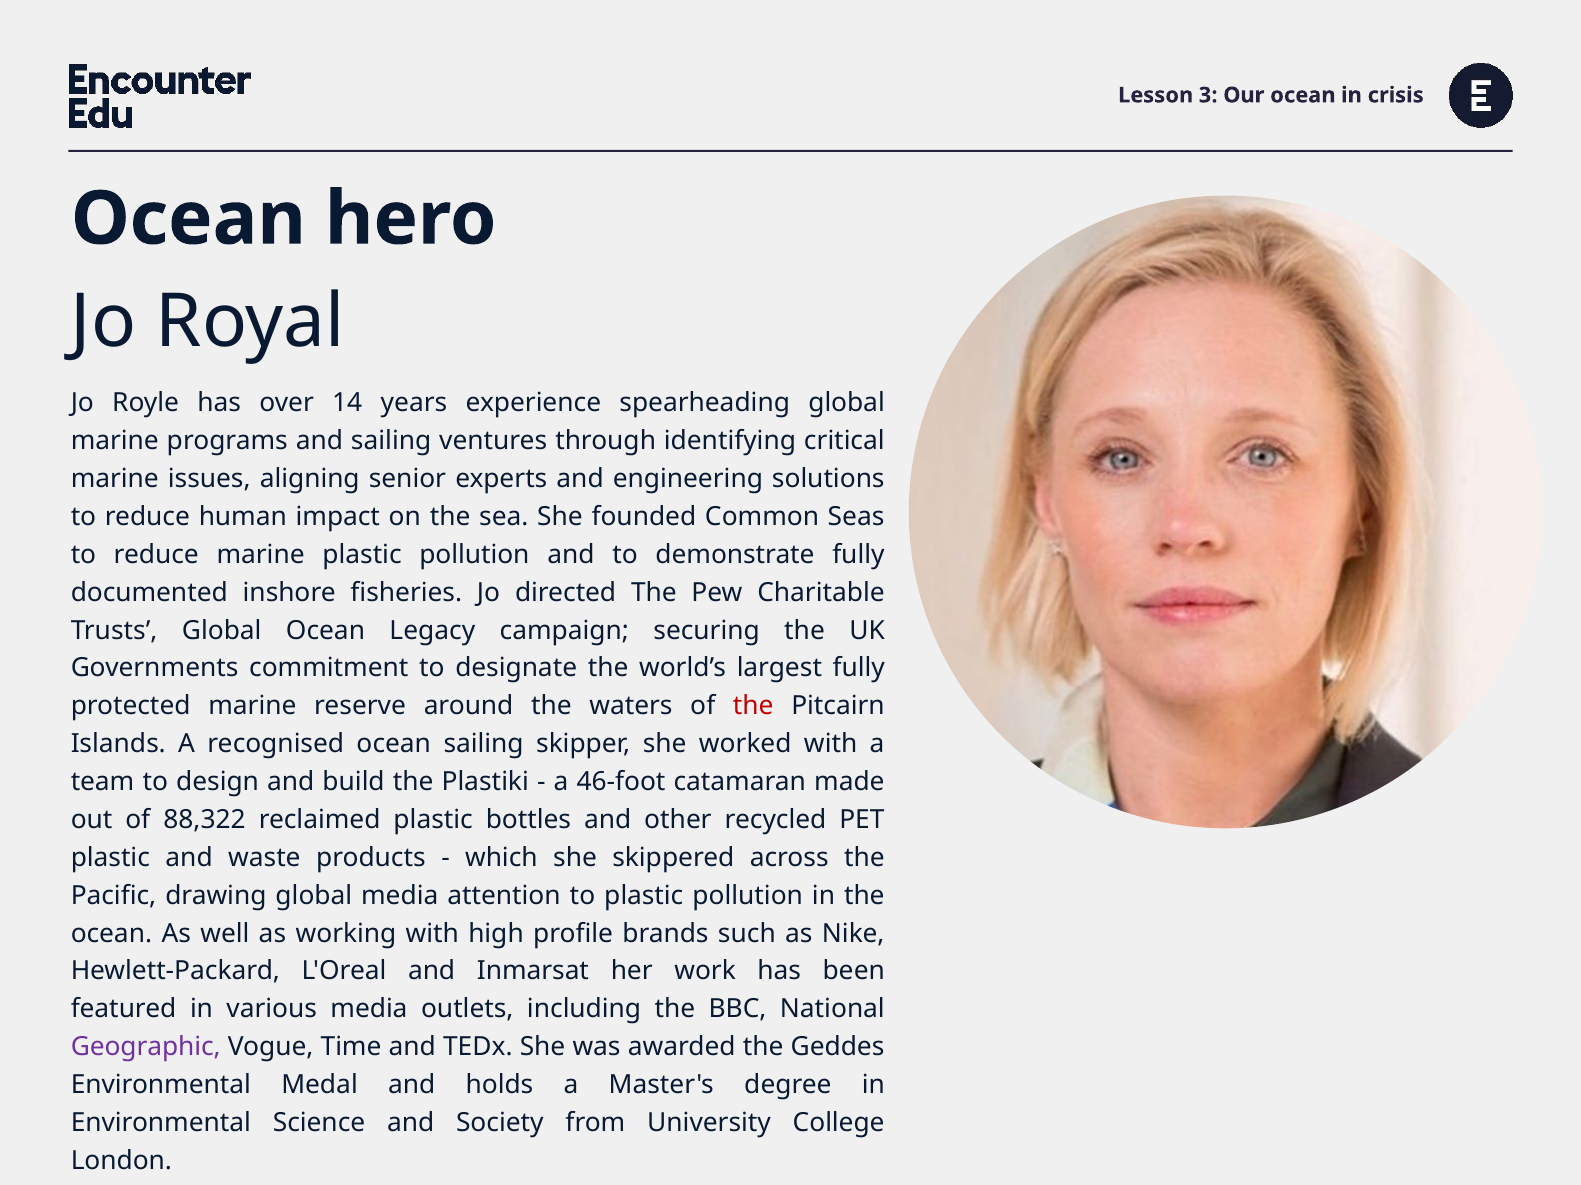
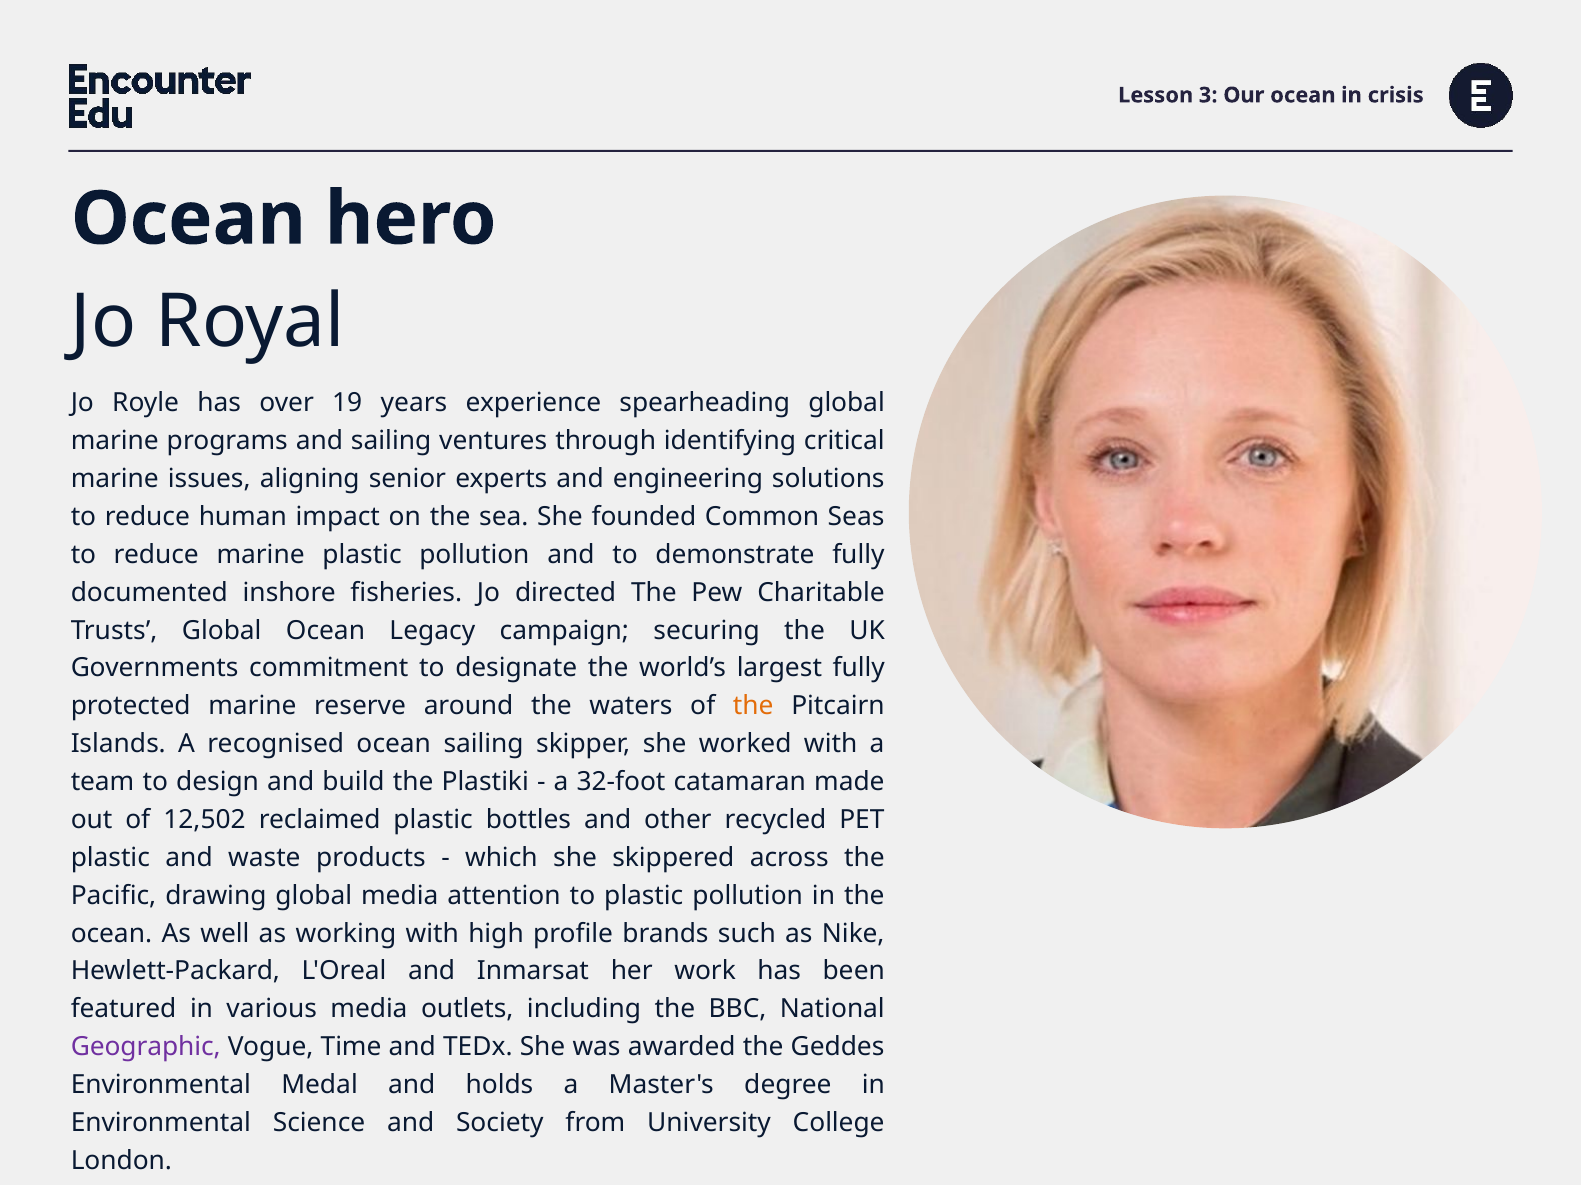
14: 14 -> 19
the at (753, 707) colour: red -> orange
46-foot: 46-foot -> 32-foot
88,322: 88,322 -> 12,502
